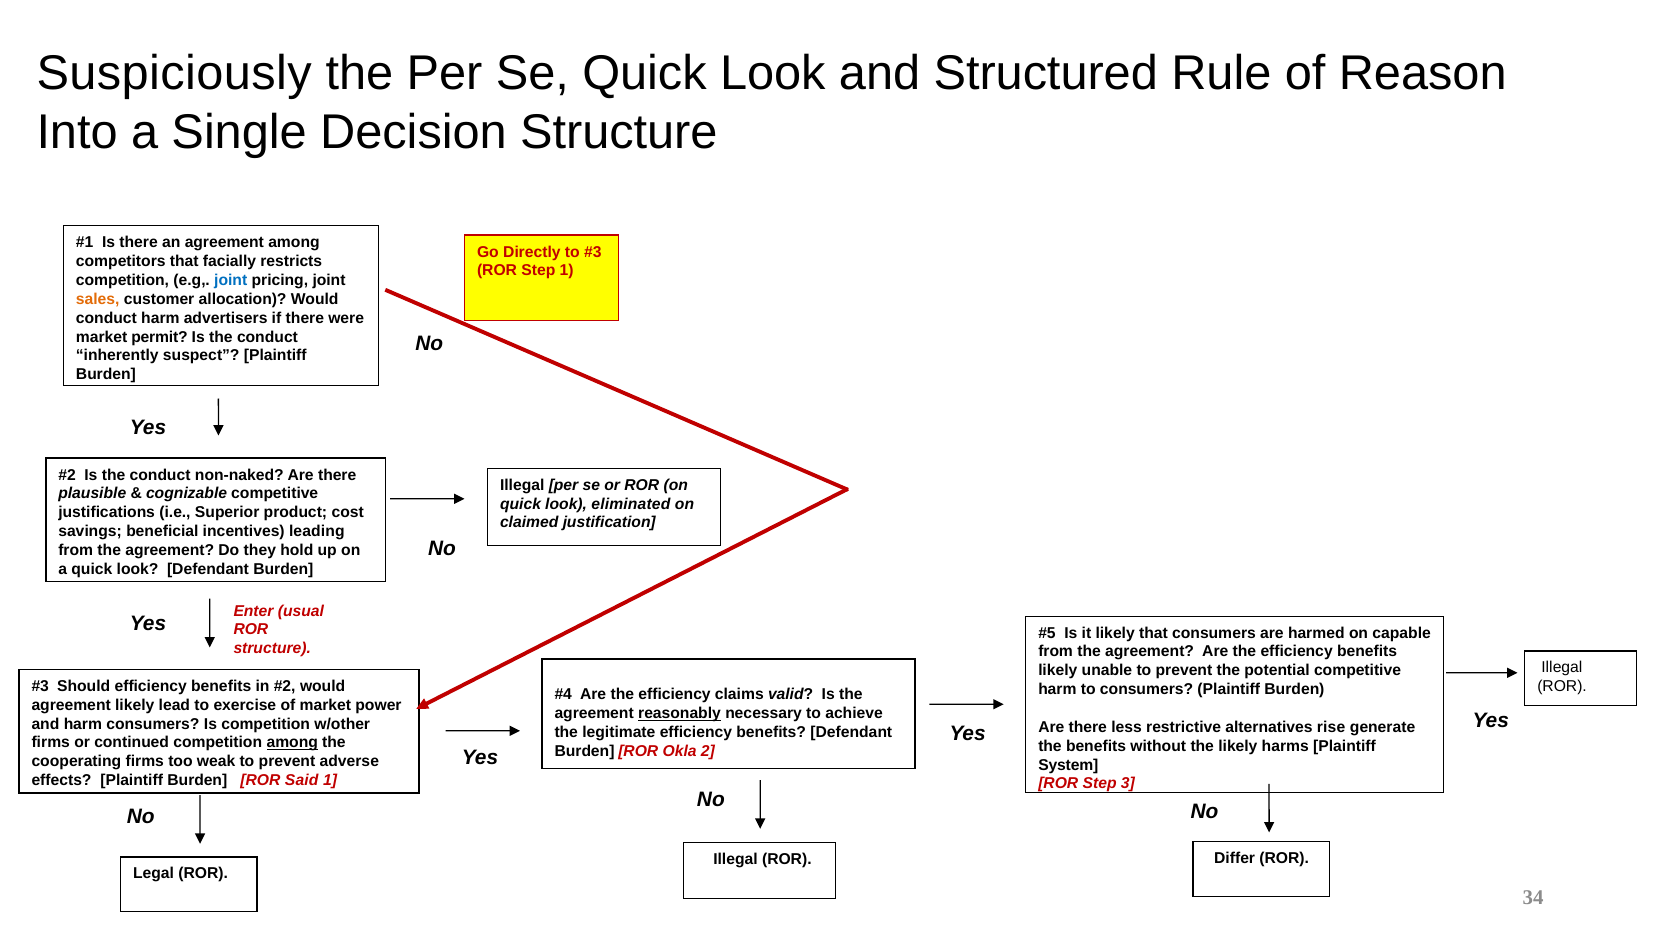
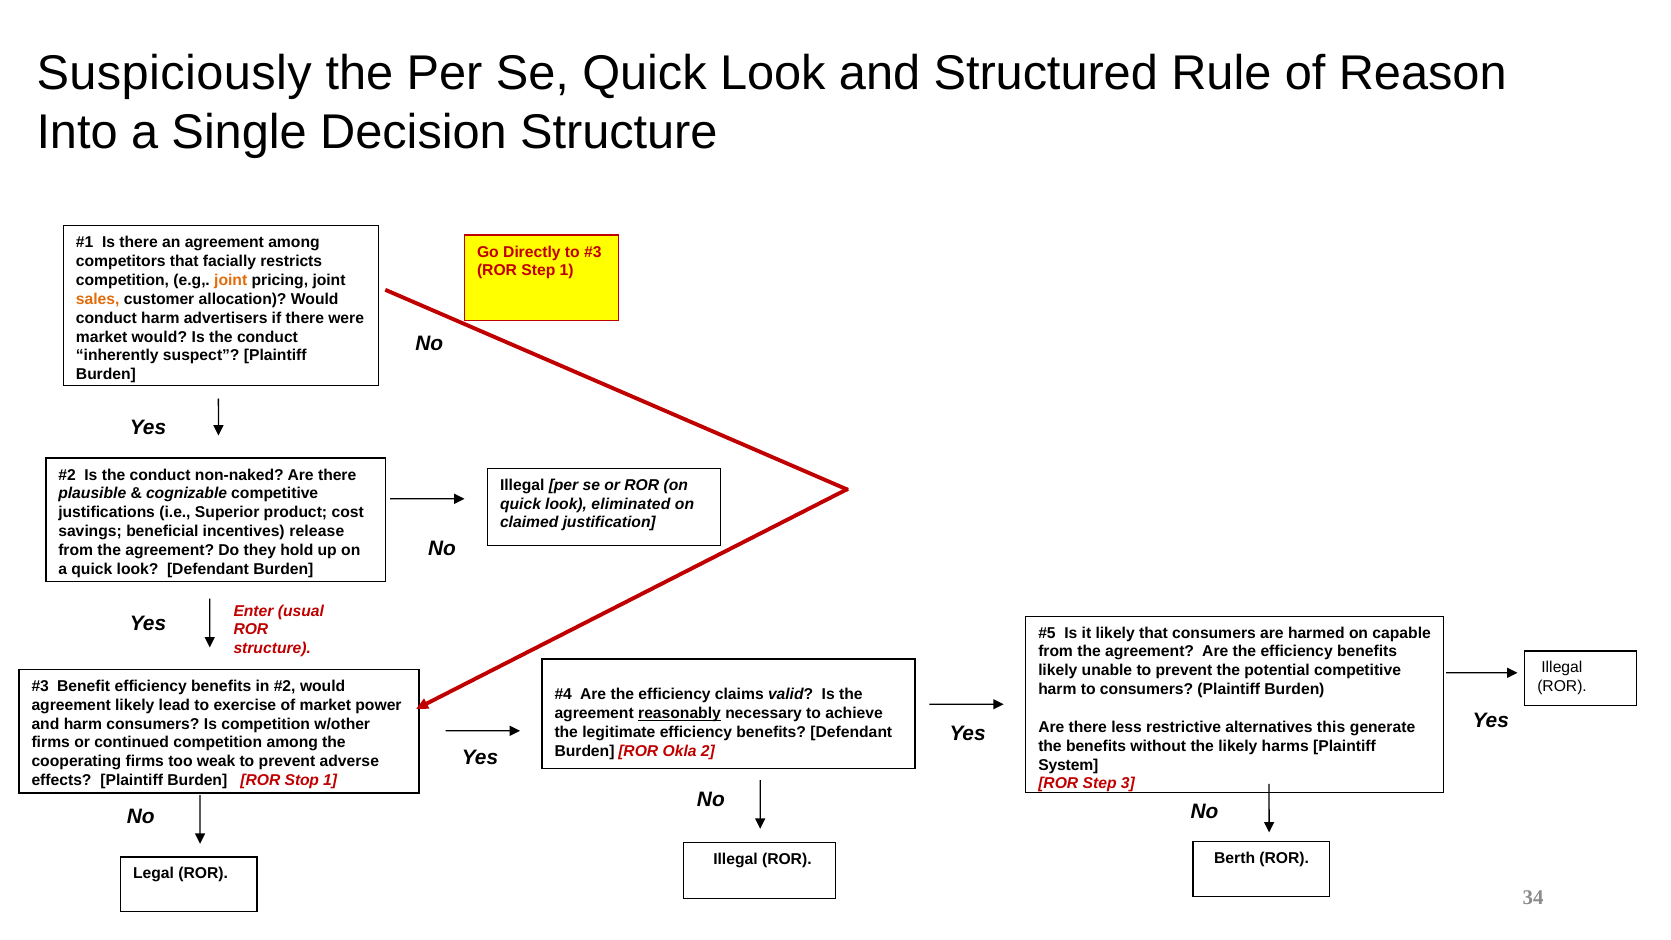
joint at (231, 280) colour: blue -> orange
market permit: permit -> would
leading: leading -> release
Should: Should -> Benefit
rise: rise -> this
among at (292, 743) underline: present -> none
Said: Said -> Stop
Differ: Differ -> Berth
